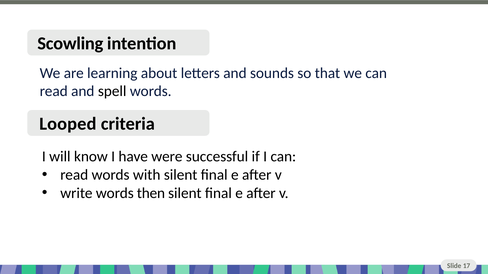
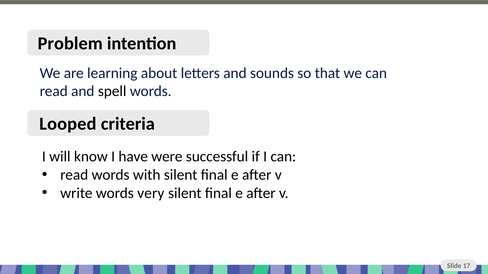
Scowling: Scowling -> Problem
then: then -> very
